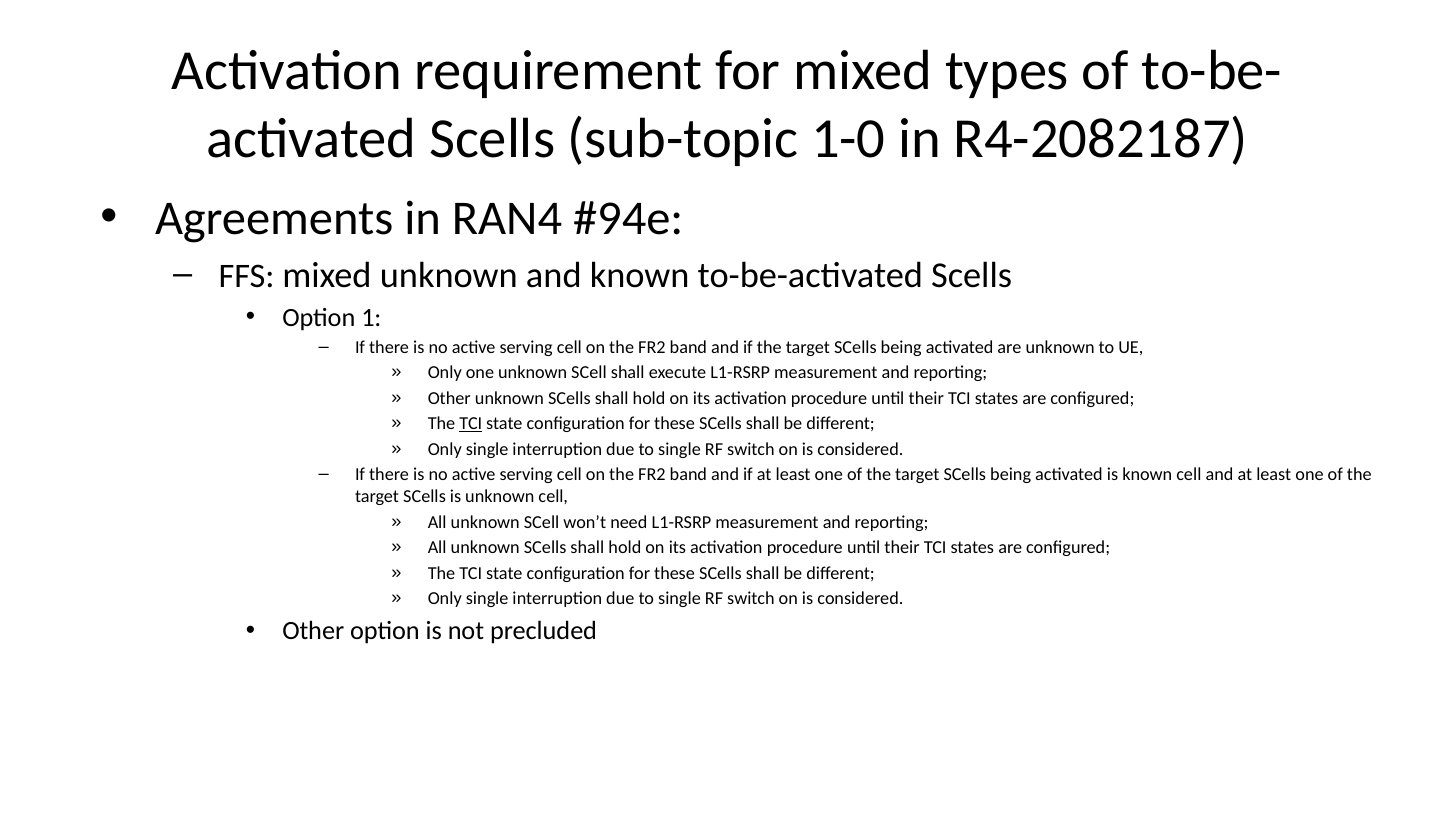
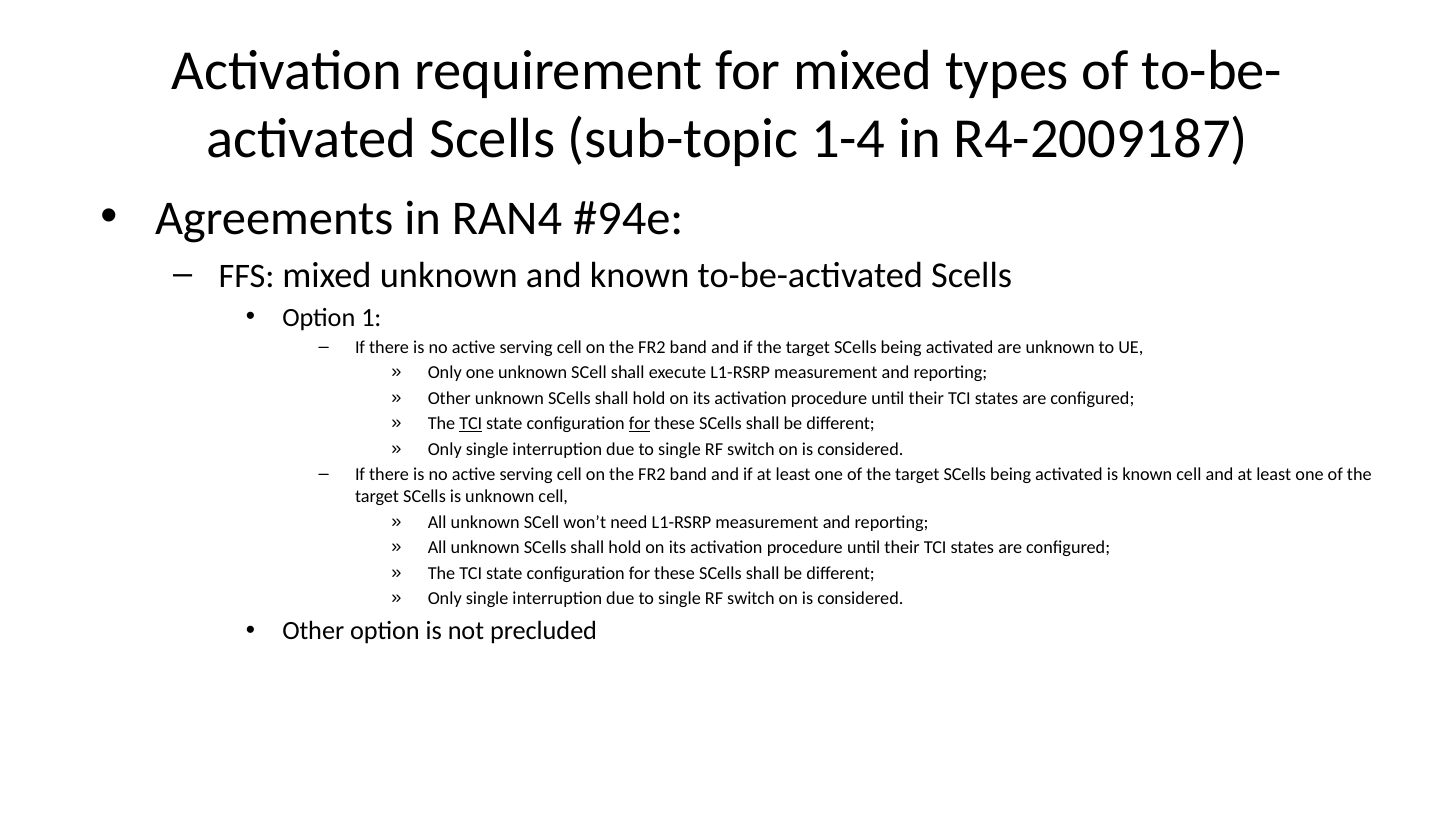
1-0: 1-0 -> 1-4
R4-2082187: R4-2082187 -> R4-2009187
for at (640, 424) underline: none -> present
